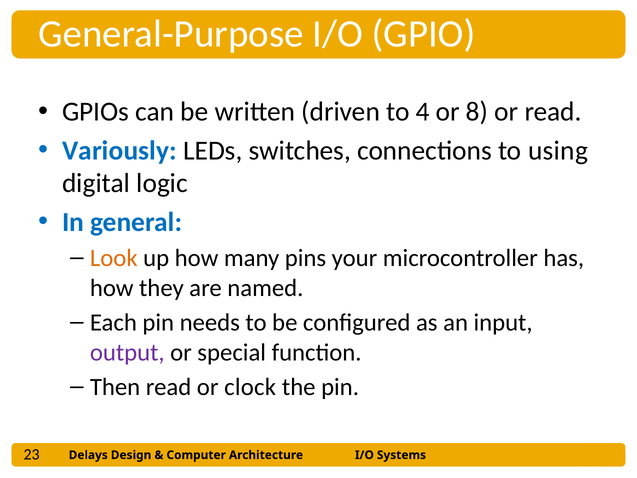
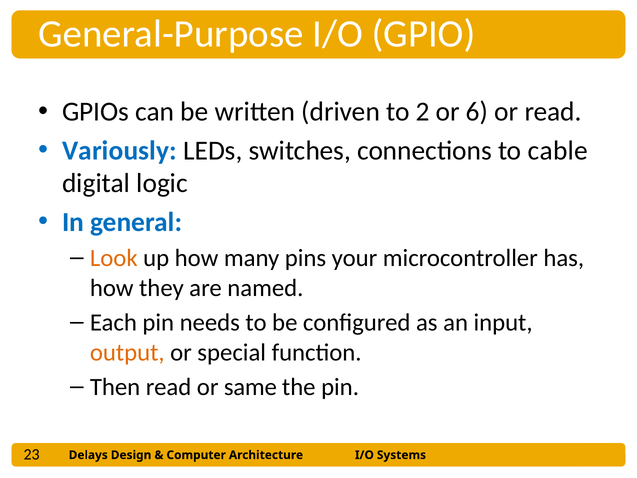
4: 4 -> 2
8: 8 -> 6
using: using -> cable
output colour: purple -> orange
clock: clock -> same
